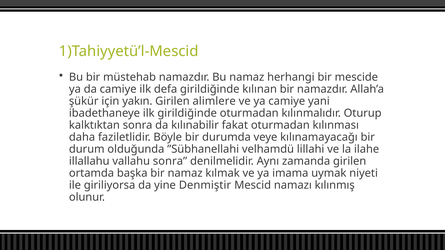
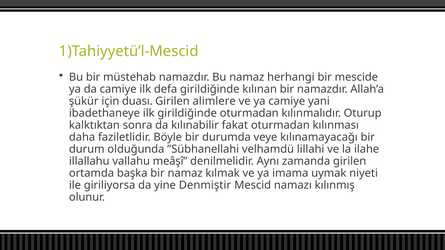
yakın: yakın -> duası
vallahu sonra: sonra -> meâşî
